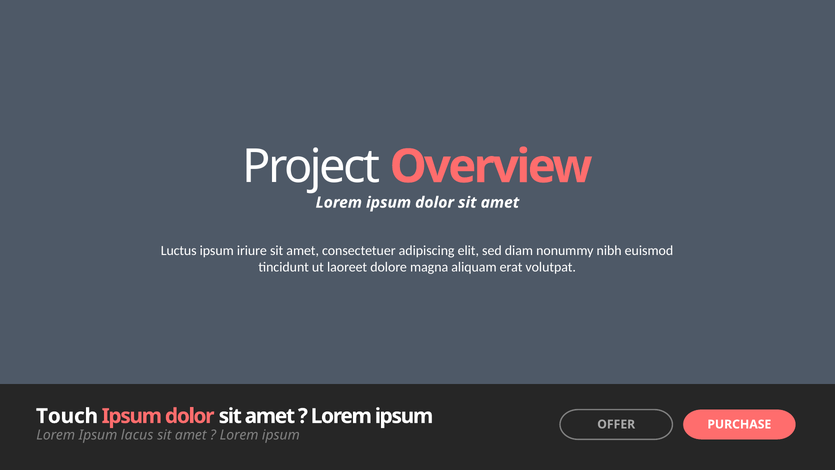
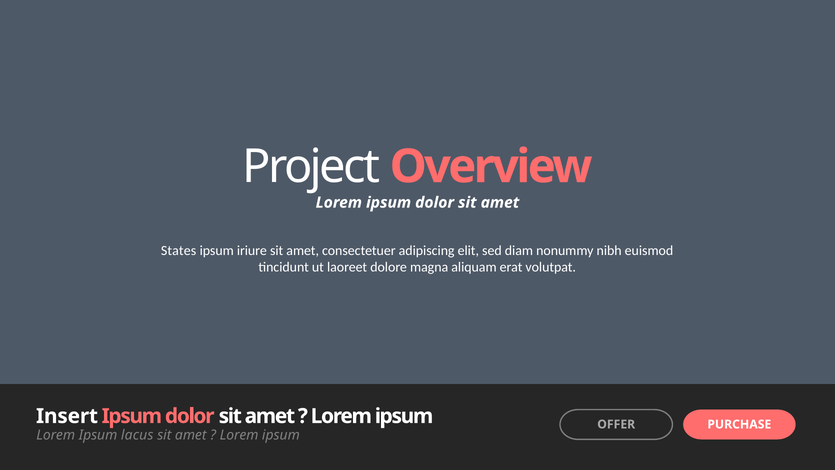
Luctus: Luctus -> States
Touch: Touch -> Insert
